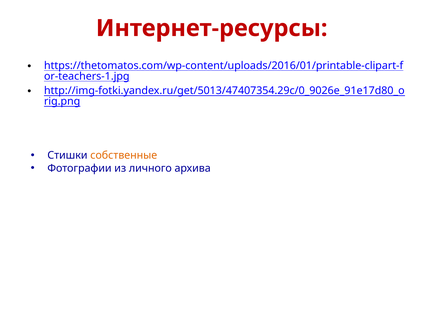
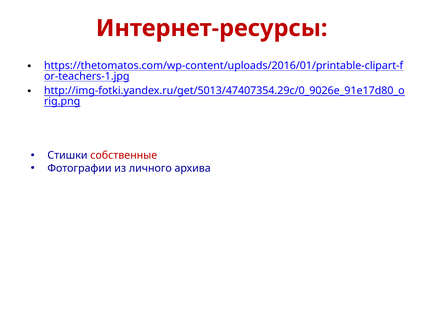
собственные colour: orange -> red
